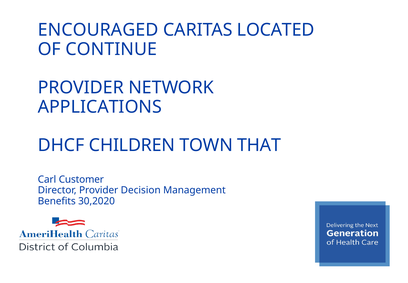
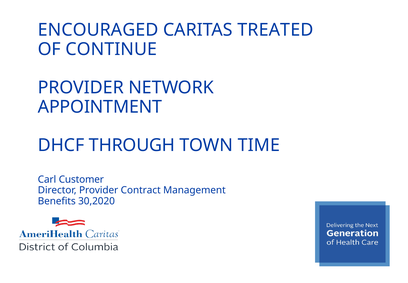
LOCATED: LOCATED -> TREATED
APPLICATIONS: APPLICATIONS -> APPOINTMENT
CHILDREN: CHILDREN -> THROUGH
THAT: THAT -> TIME
Decision: Decision -> Contract
